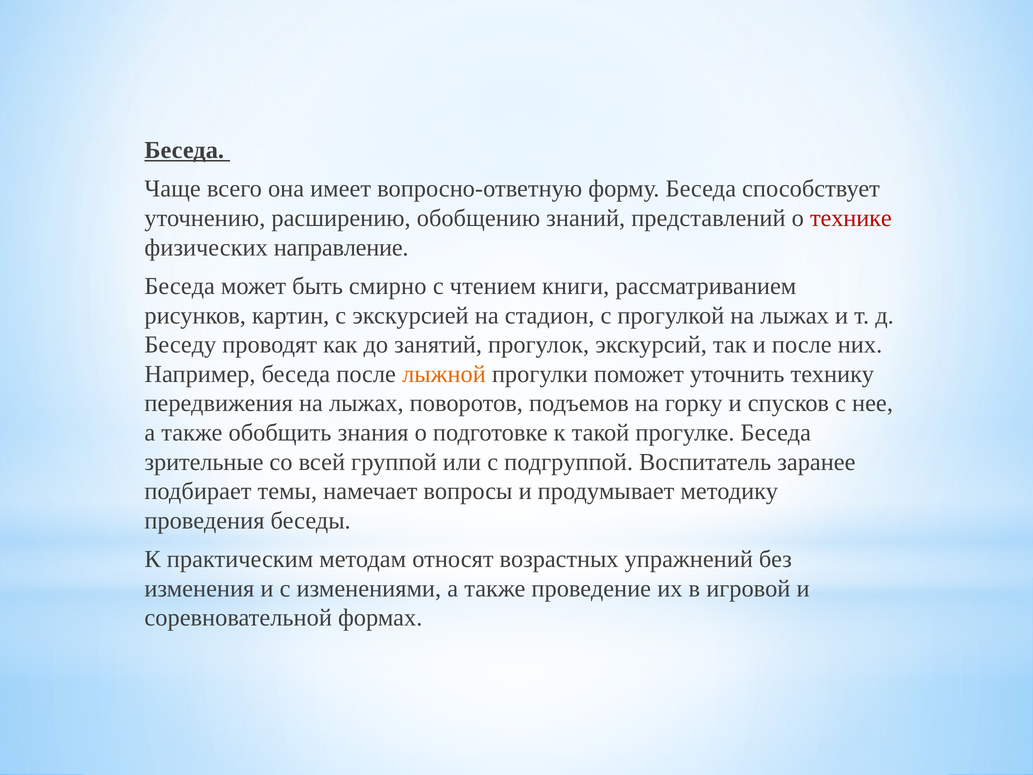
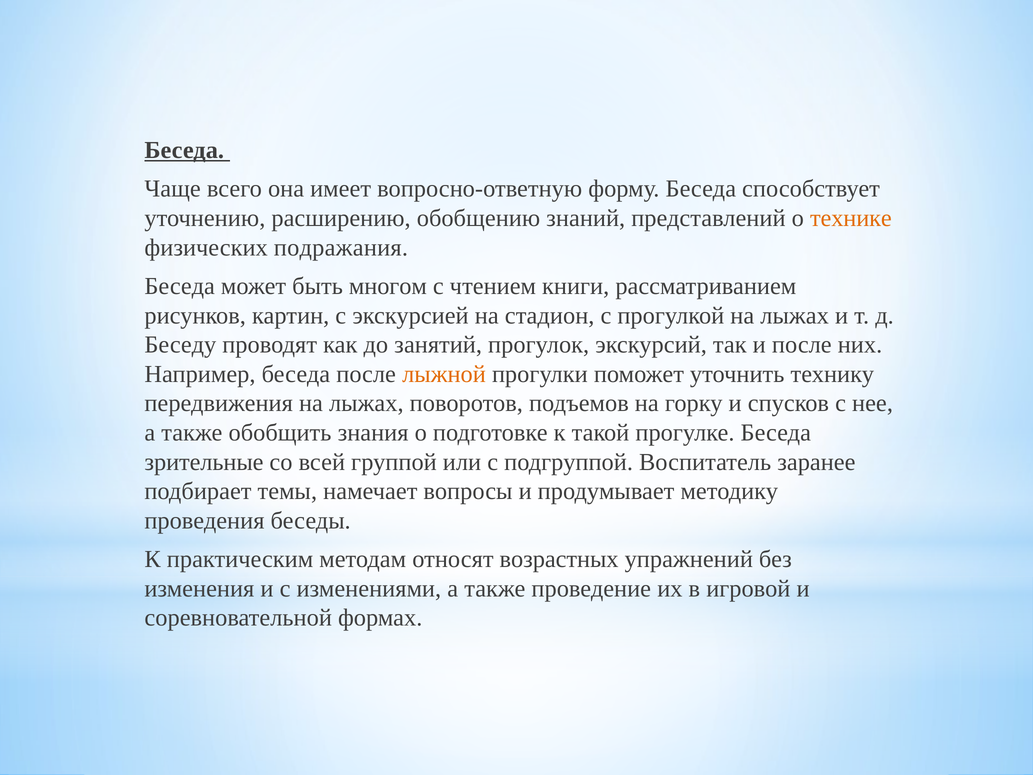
технике colour: red -> orange
направление: направление -> подражания
смирно: смирно -> многом
